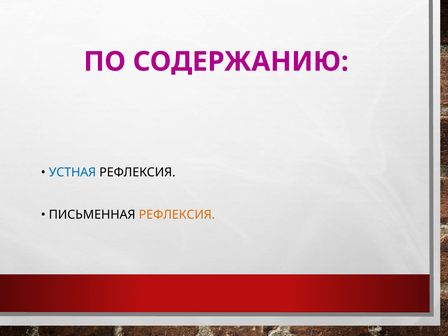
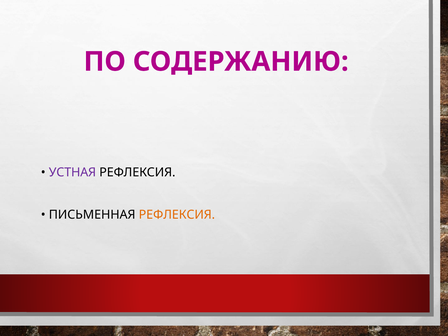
УСТНАЯ colour: blue -> purple
